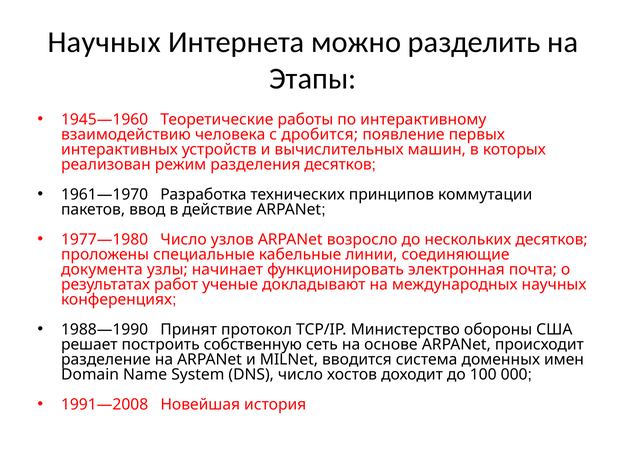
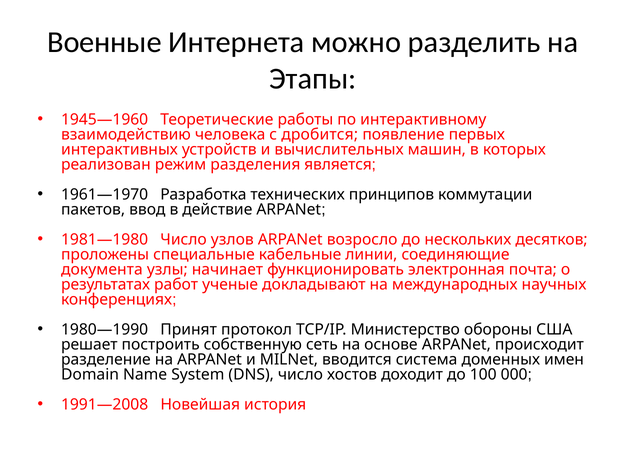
Научных at (104, 42): Научных -> Военные
разделения десятков: десятков -> является
1977—1980: 1977—1980 -> 1981—1980
1988—1990: 1988—1990 -> 1980—1990
